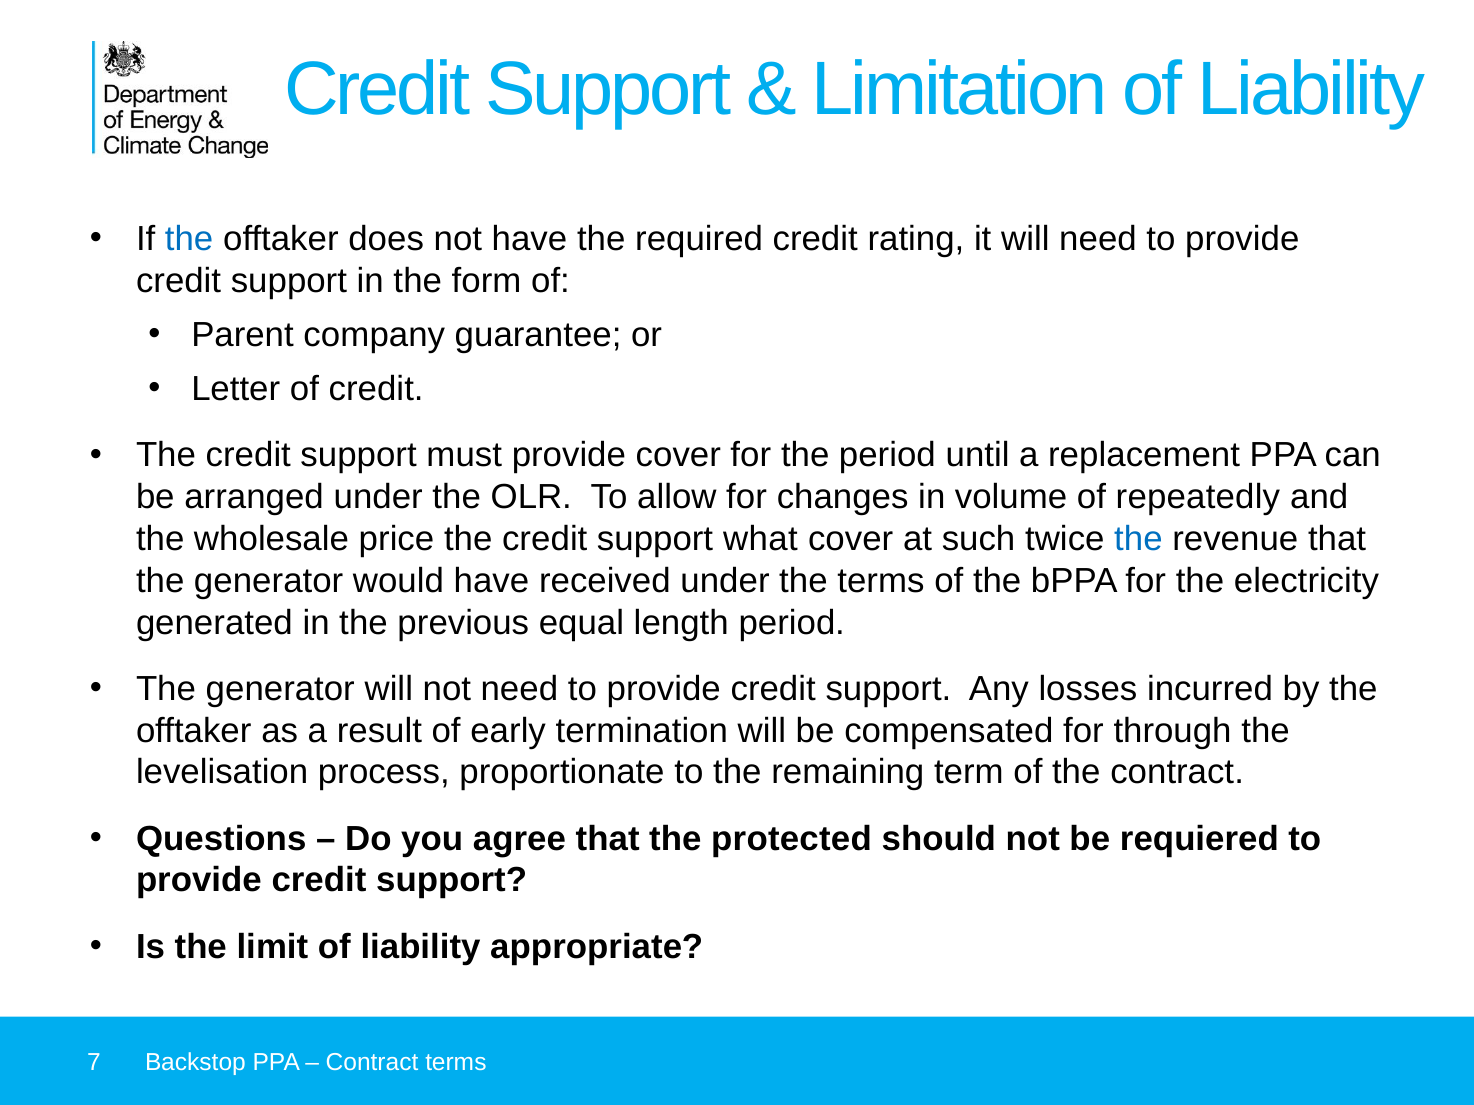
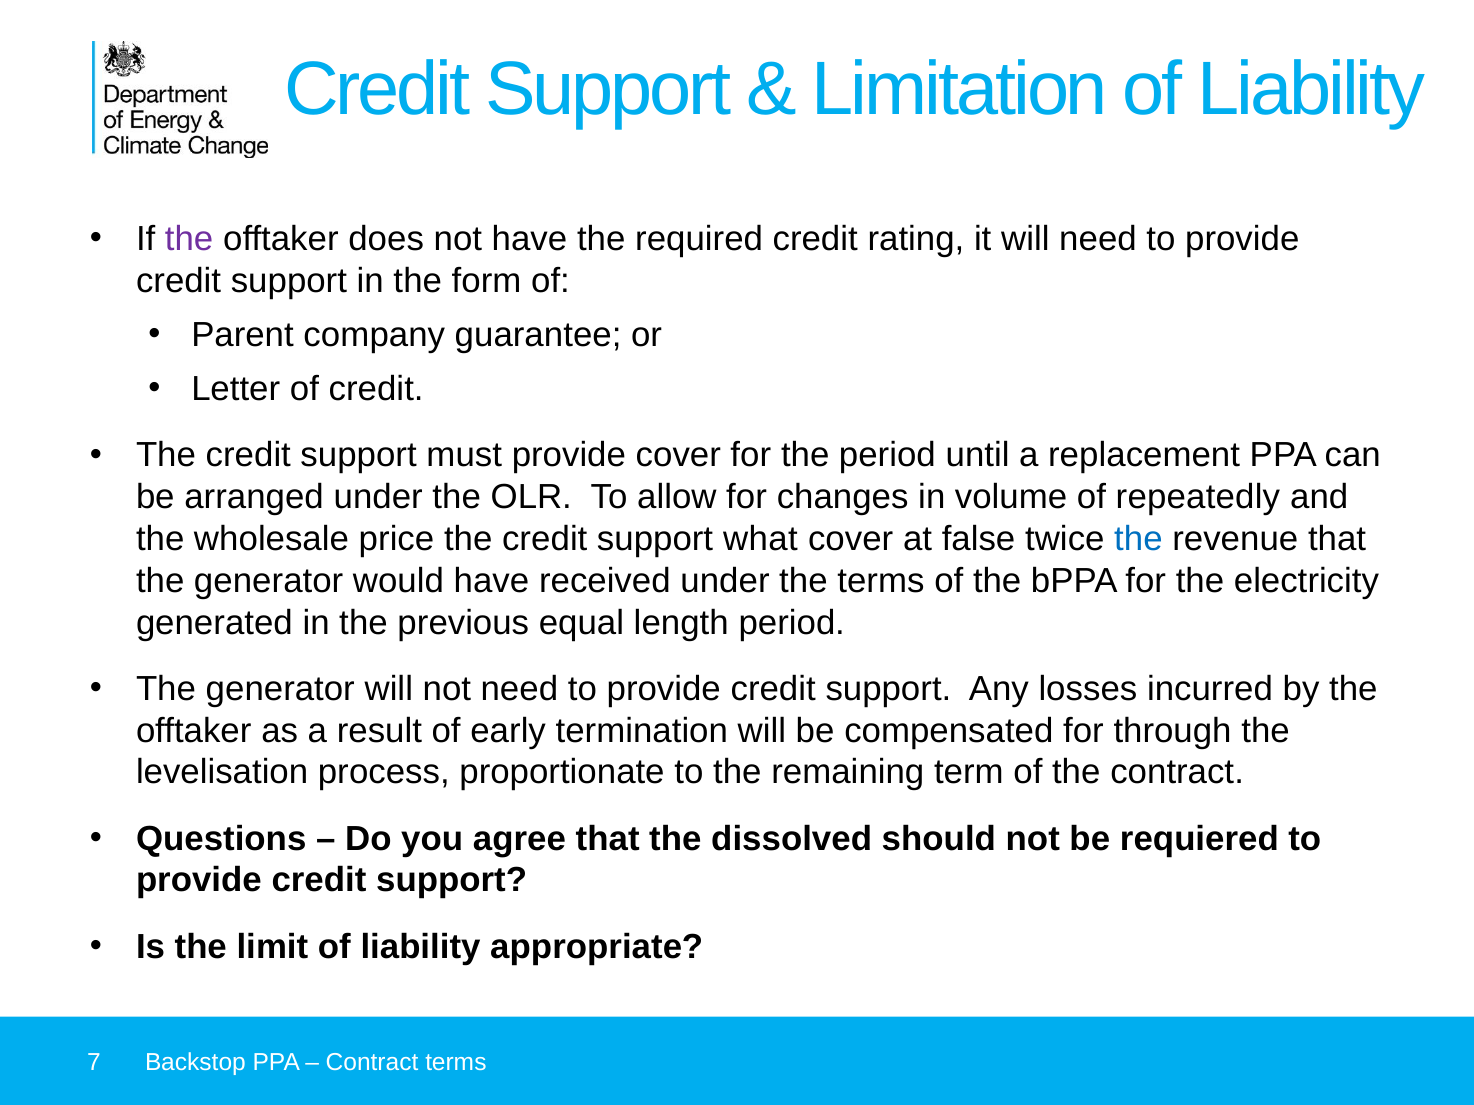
the at (189, 239) colour: blue -> purple
such: such -> false
protected: protected -> dissolved
